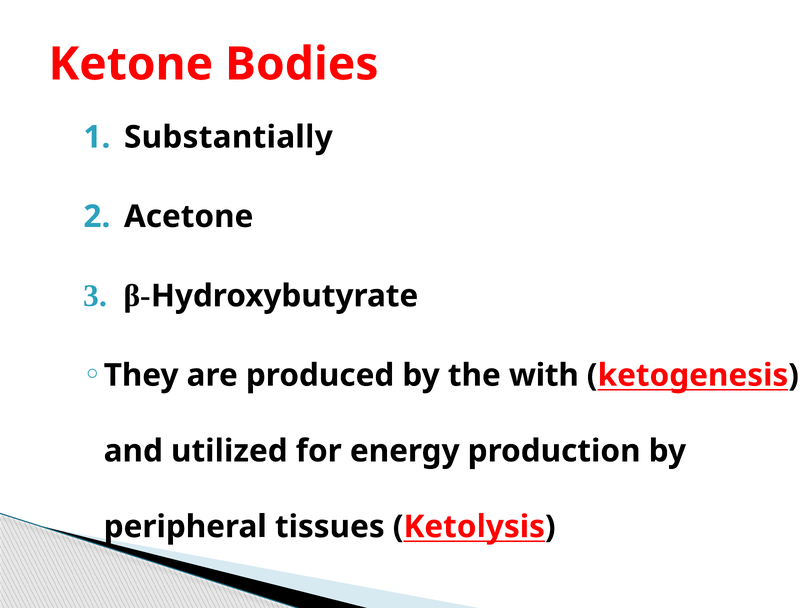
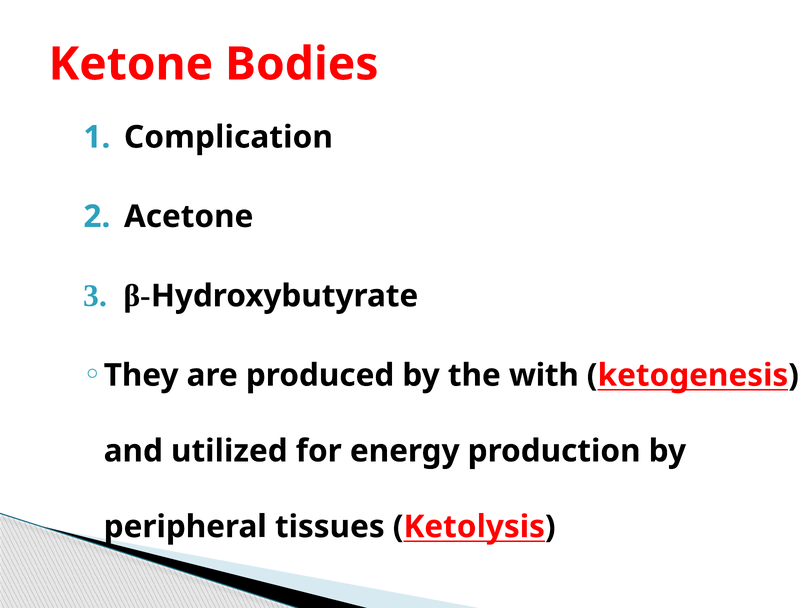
Substantially: Substantially -> Complication
